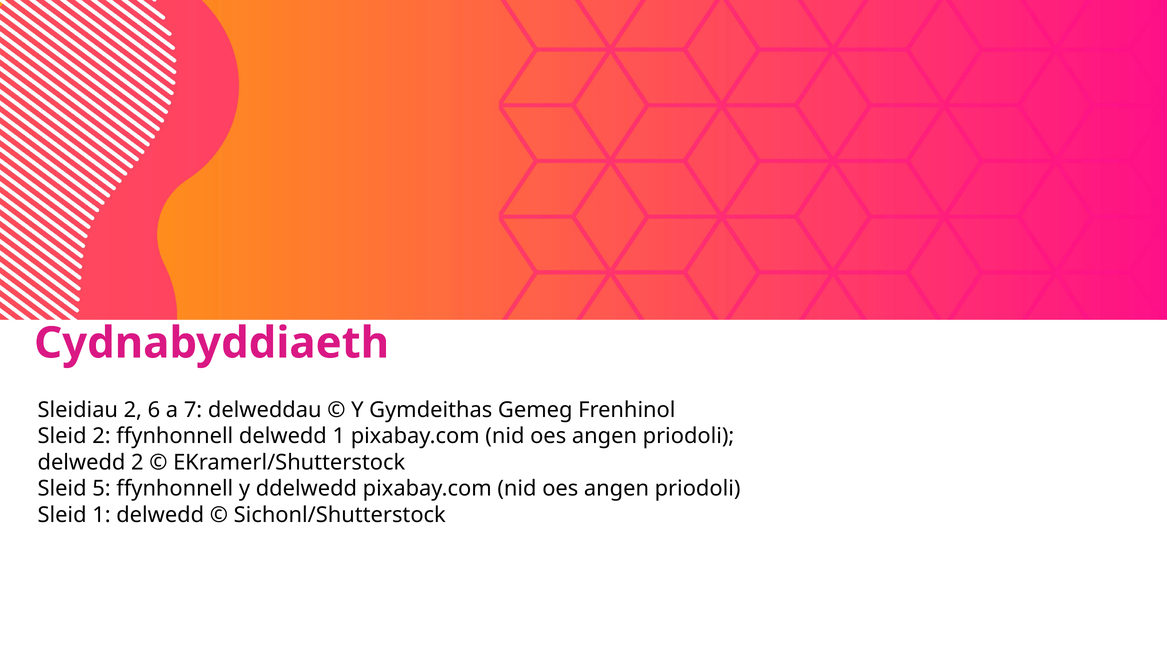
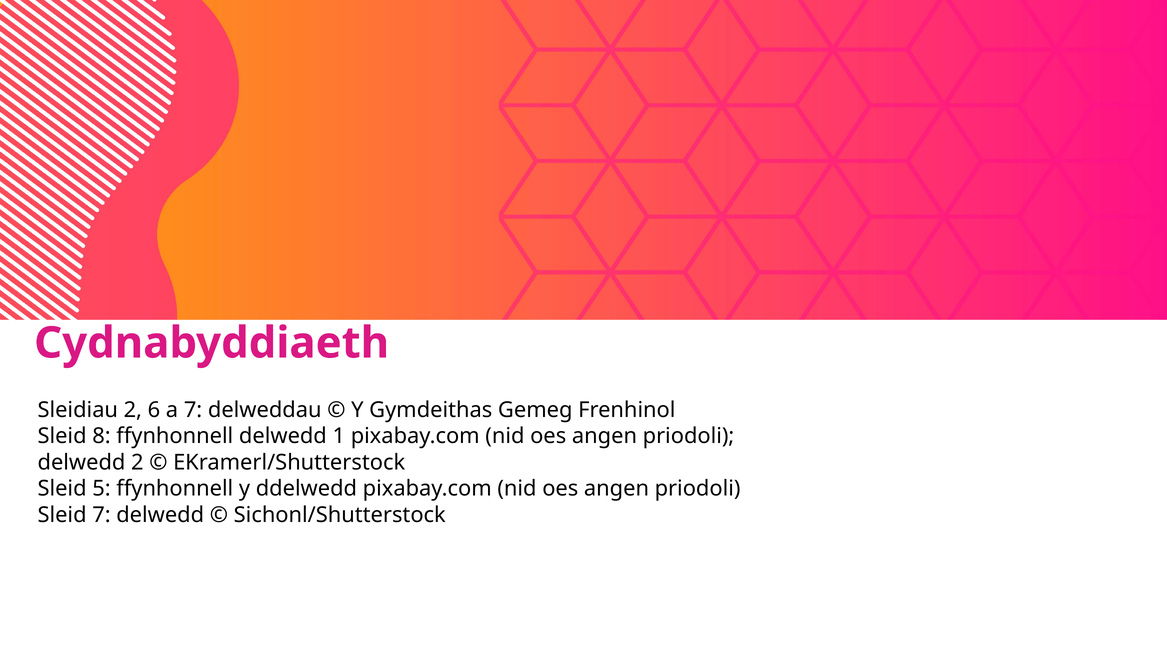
Sleid 2: 2 -> 8
Sleid 1: 1 -> 7
